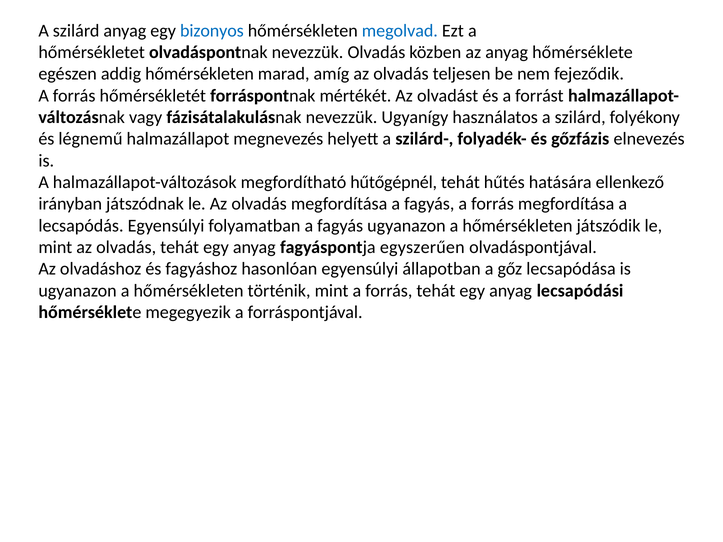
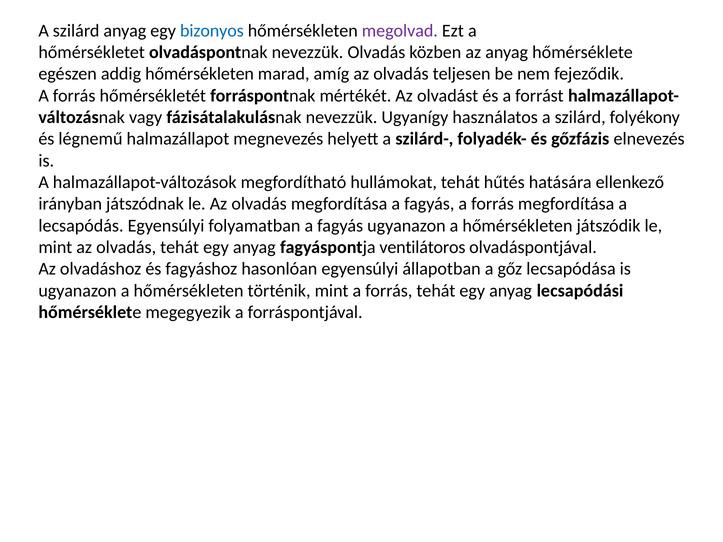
megolvad colour: blue -> purple
hűtőgépnél: hűtőgépnél -> hullámokat
egyszerűen: egyszerűen -> ventilátoros
